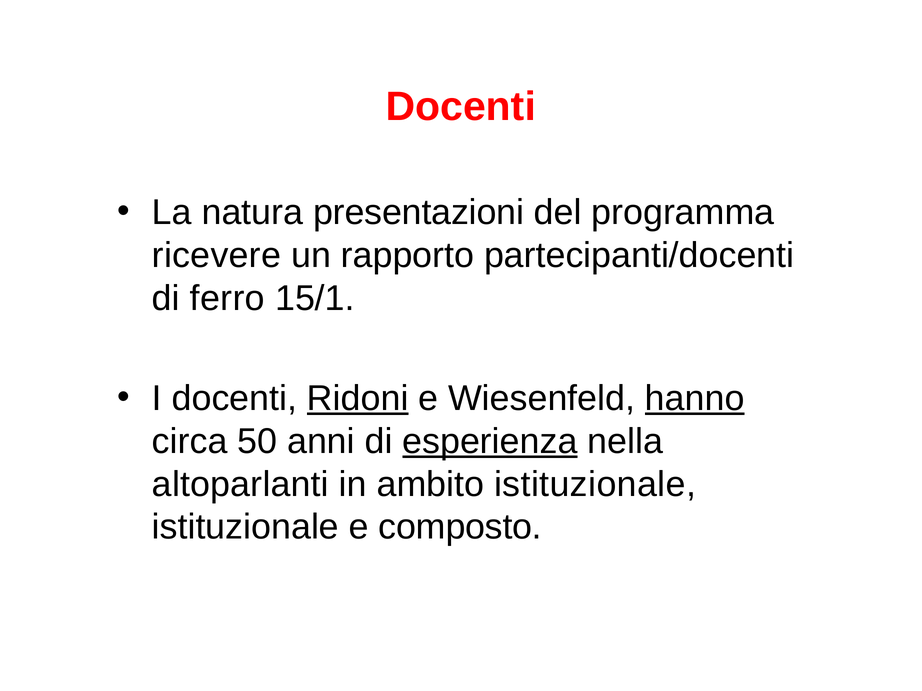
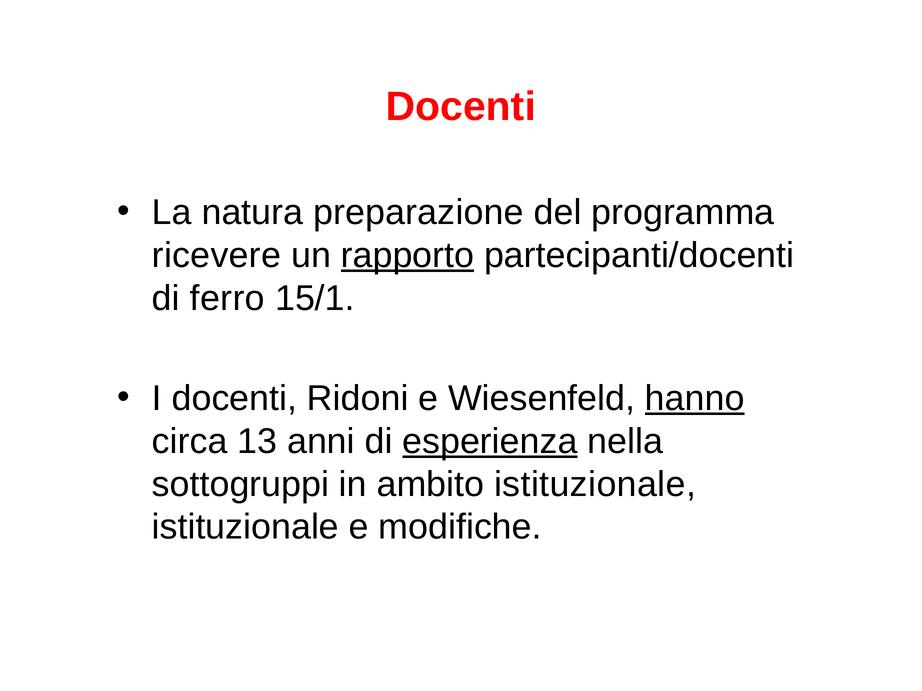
presentazioni: presentazioni -> preparazione
rapporto underline: none -> present
Ridoni underline: present -> none
50: 50 -> 13
altoparlanti: altoparlanti -> sottogruppi
composto: composto -> modifiche
